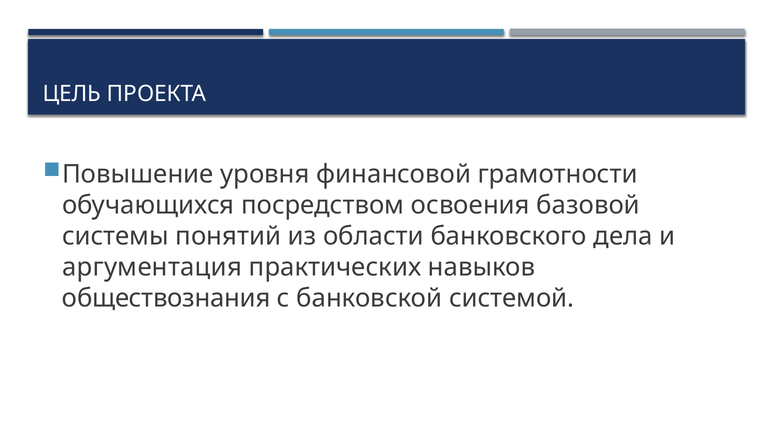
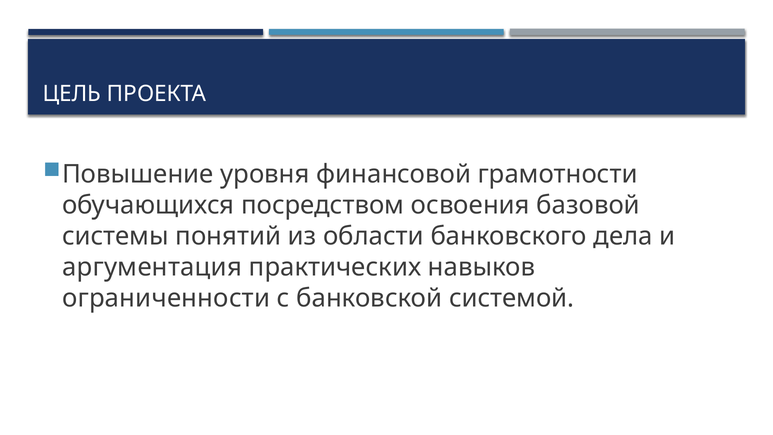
обществознания: обществознания -> ограниченности
